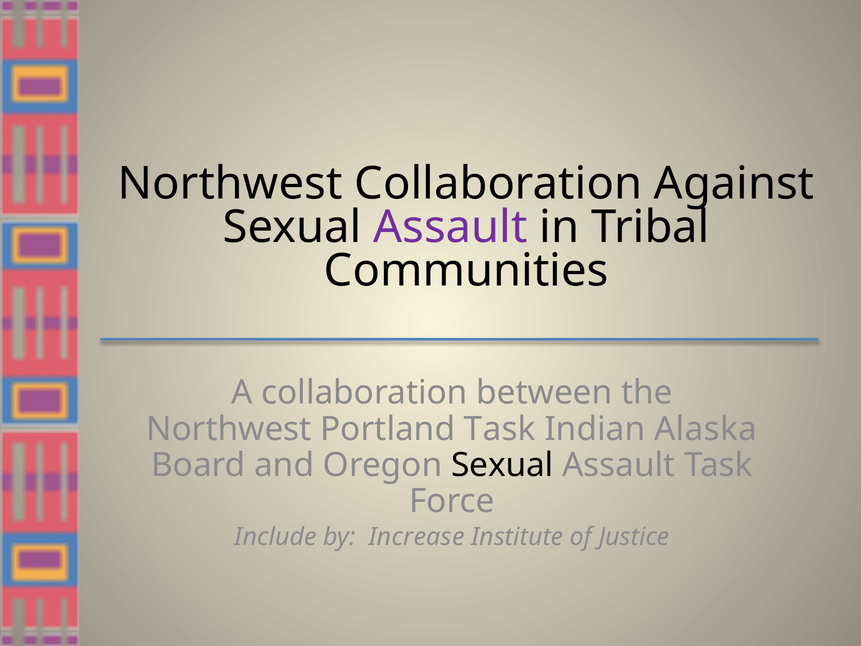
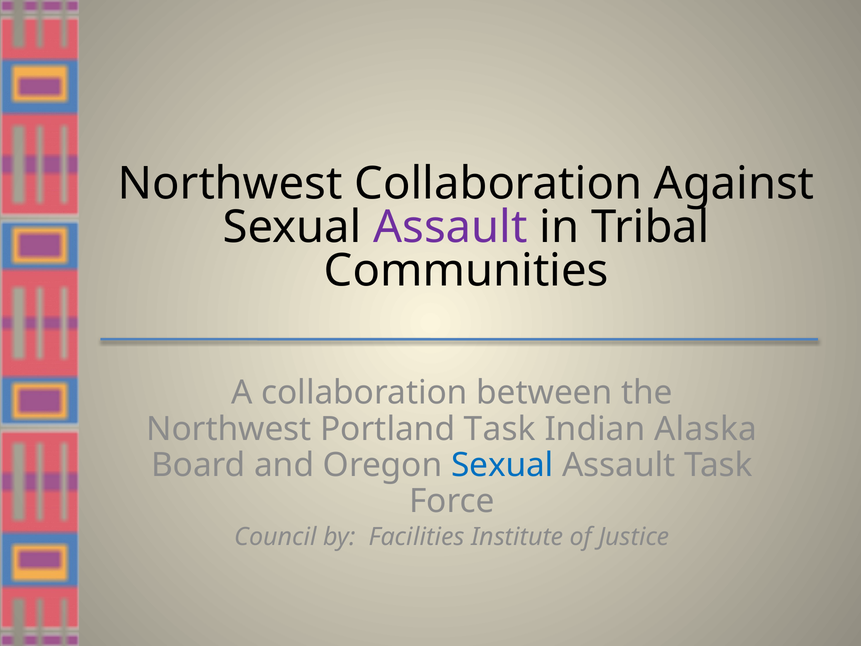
Sexual at (502, 465) colour: black -> blue
Include: Include -> Council
Increase: Increase -> Facilities
